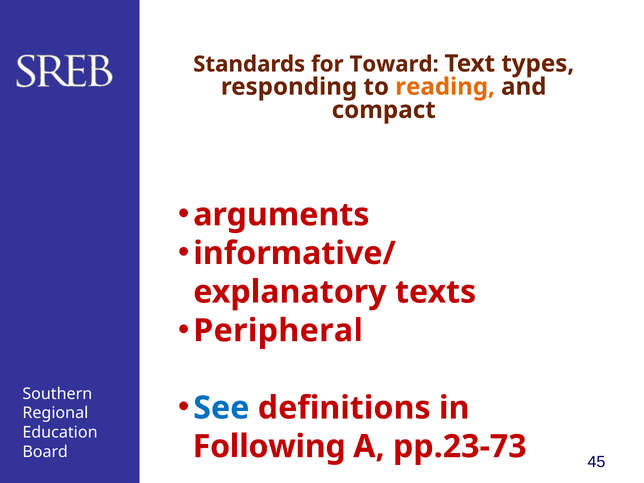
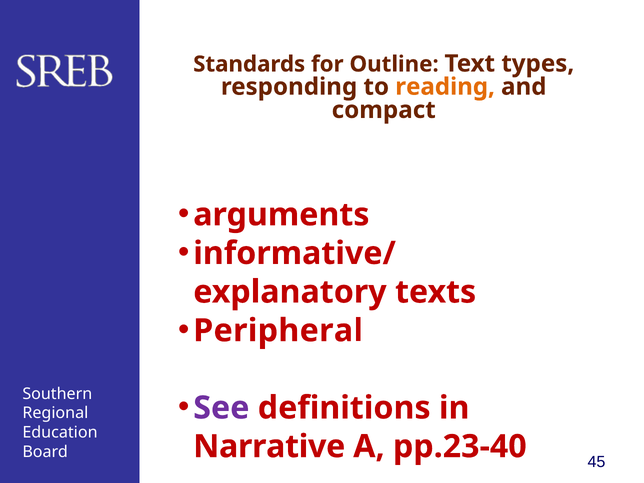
Toward: Toward -> Outline
See colour: blue -> purple
Following: Following -> Narrative
pp.23-73: pp.23-73 -> pp.23-40
